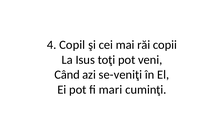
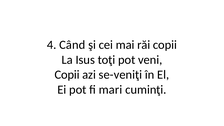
Copil: Copil -> Când
Când at (67, 75): Când -> Copii
